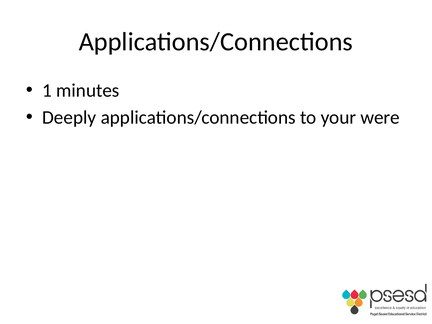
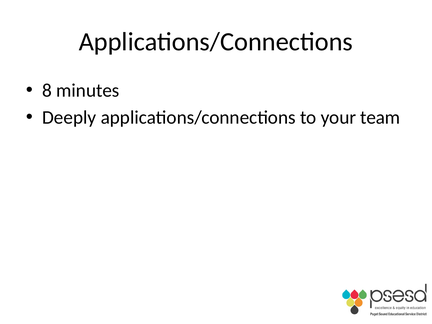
1: 1 -> 8
were: were -> team
